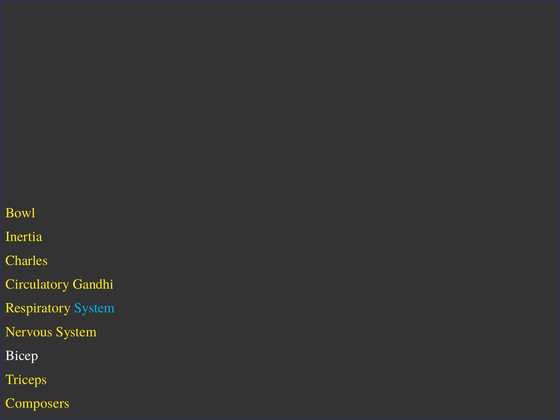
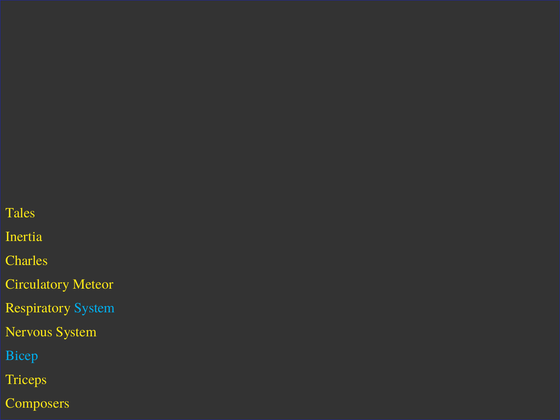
Bowl: Bowl -> Tales
Gandhi: Gandhi -> Meteor
Bicep colour: white -> light blue
